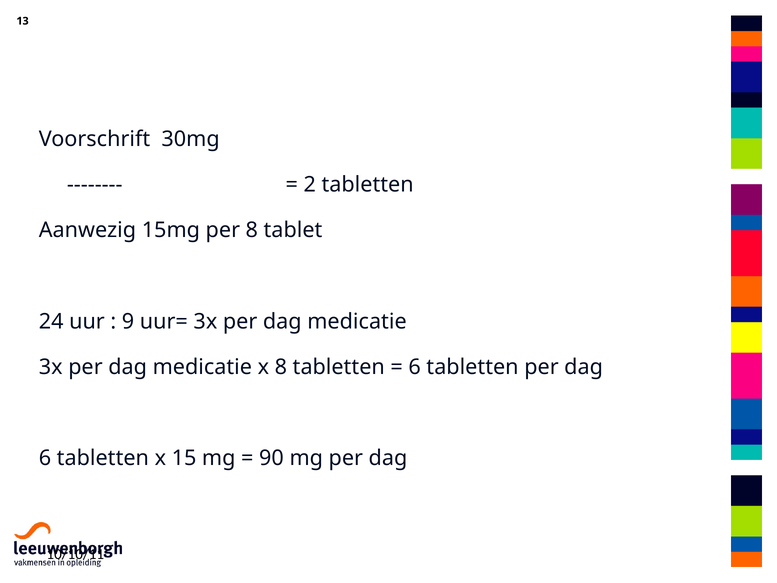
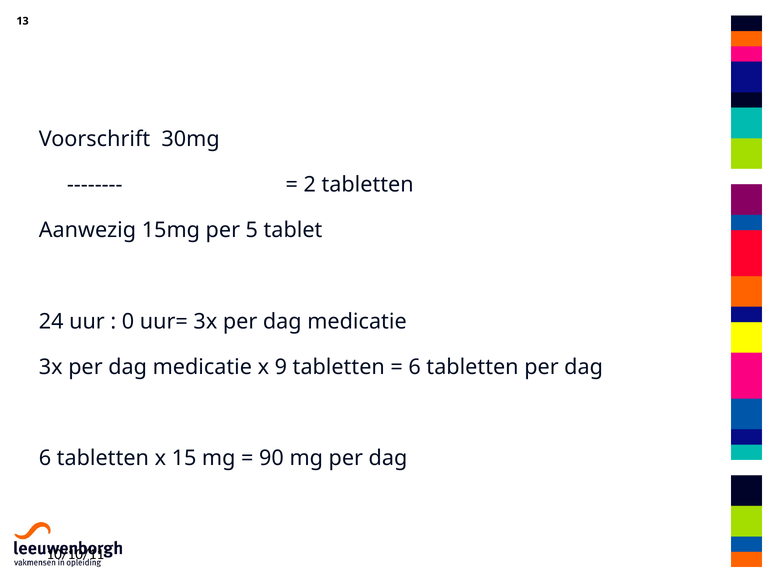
per 8: 8 -> 5
9: 9 -> 0
x 8: 8 -> 9
